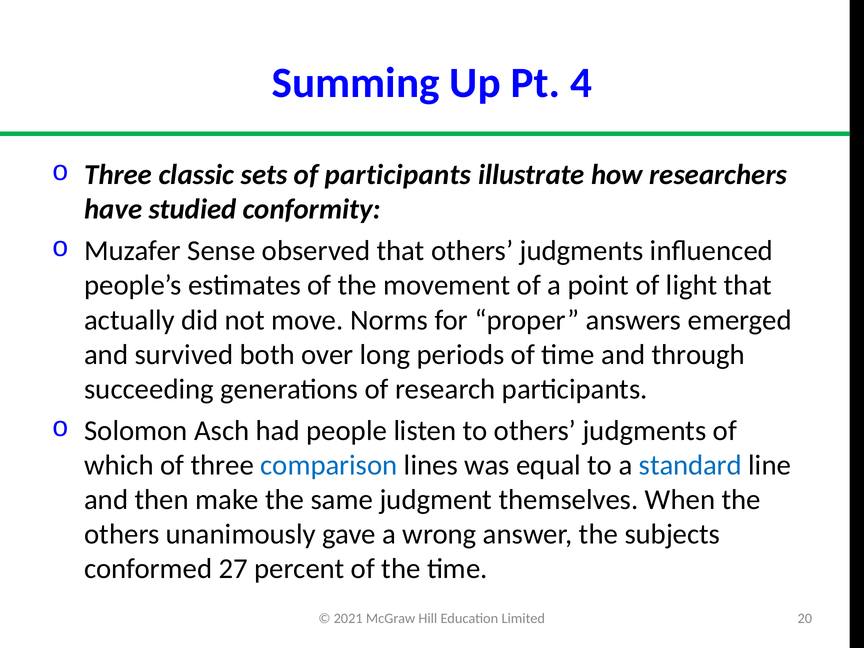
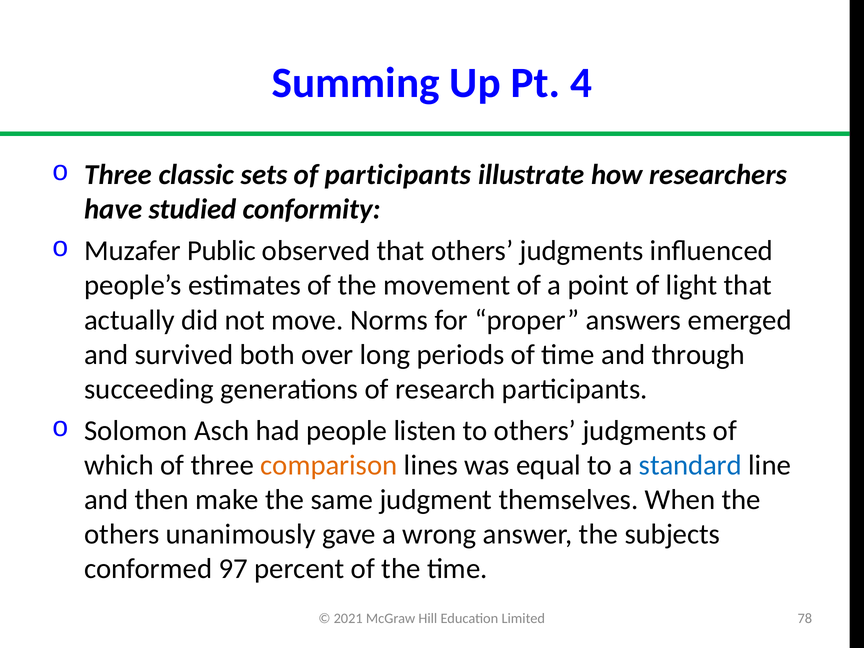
Sense: Sense -> Public
comparison colour: blue -> orange
27: 27 -> 97
20: 20 -> 78
